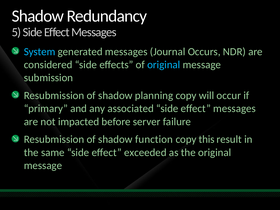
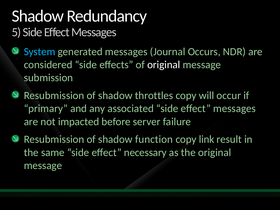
original at (164, 65) colour: light blue -> white
planning: planning -> throttles
this: this -> link
exceeded: exceeded -> necessary
